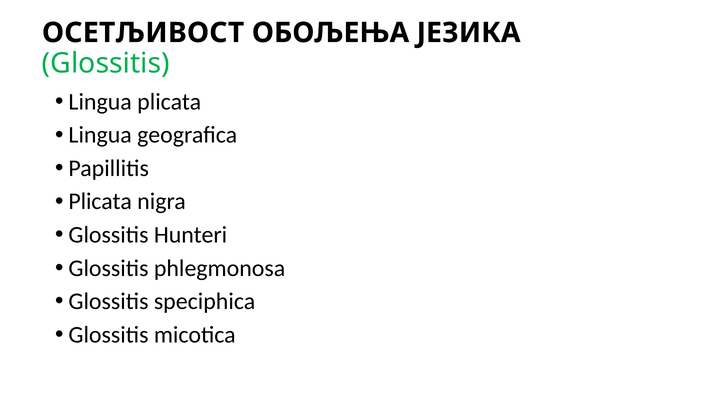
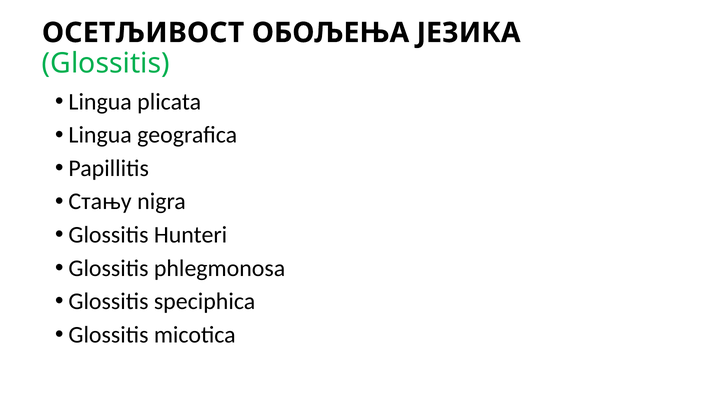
Plicata at (100, 202): Plicata -> Стању
